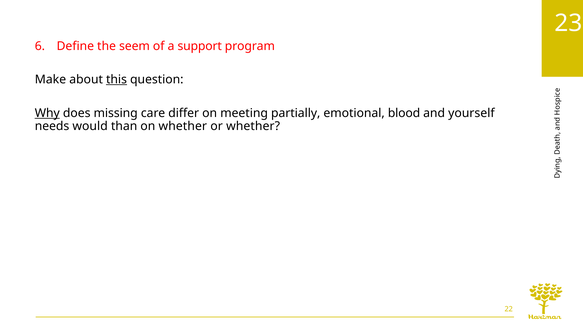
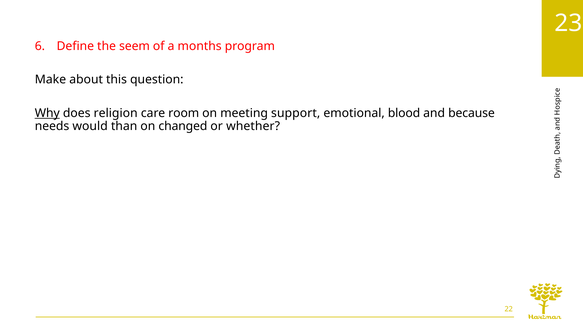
support: support -> months
this underline: present -> none
missing: missing -> religion
differ: differ -> room
partially: partially -> support
yourself: yourself -> because
on whether: whether -> changed
